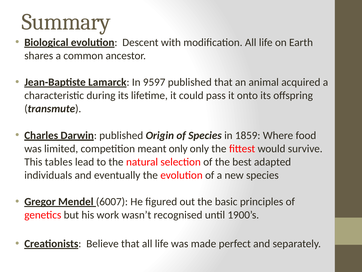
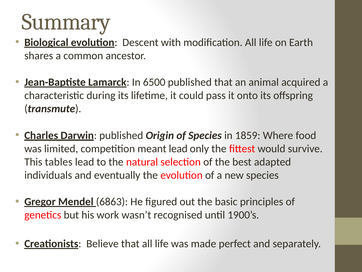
9597: 9597 -> 6500
meant only: only -> lead
6007: 6007 -> 6863
